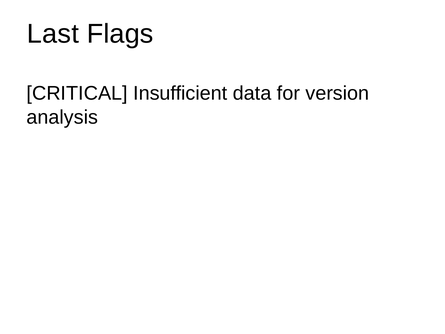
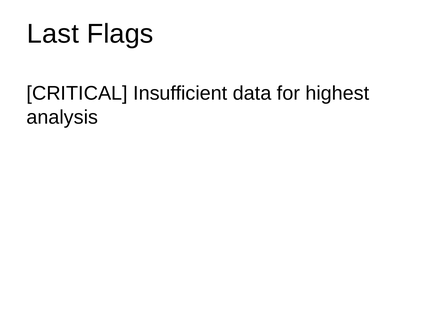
version: version -> highest
